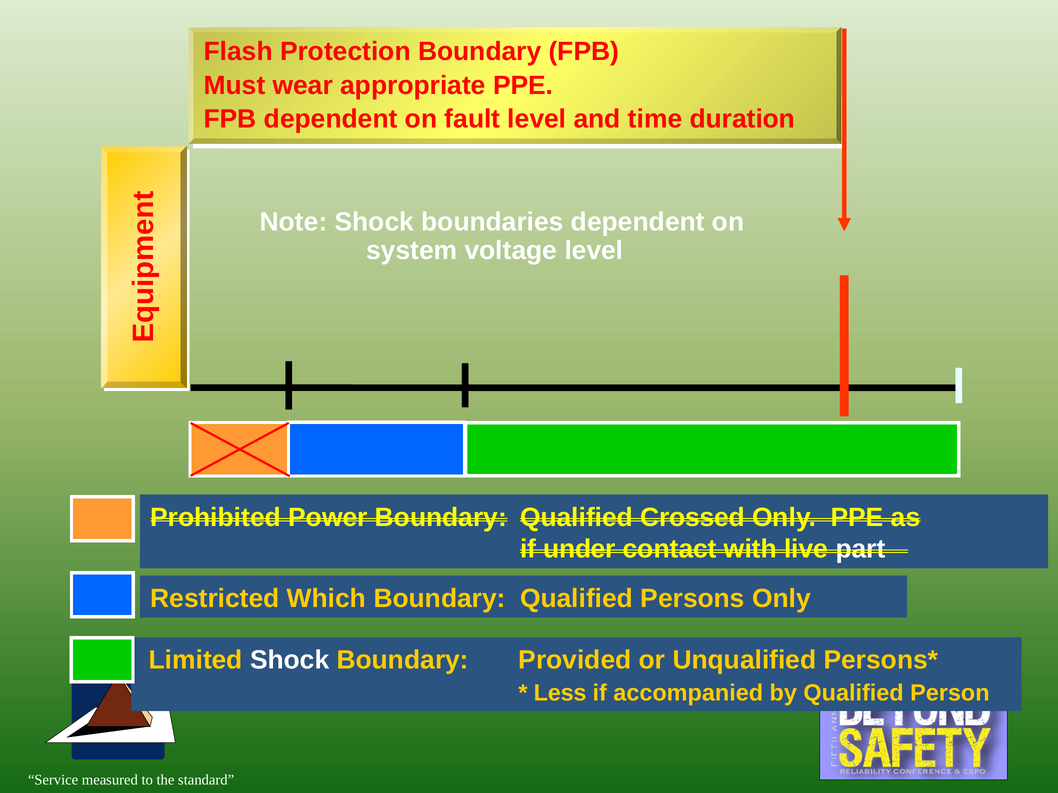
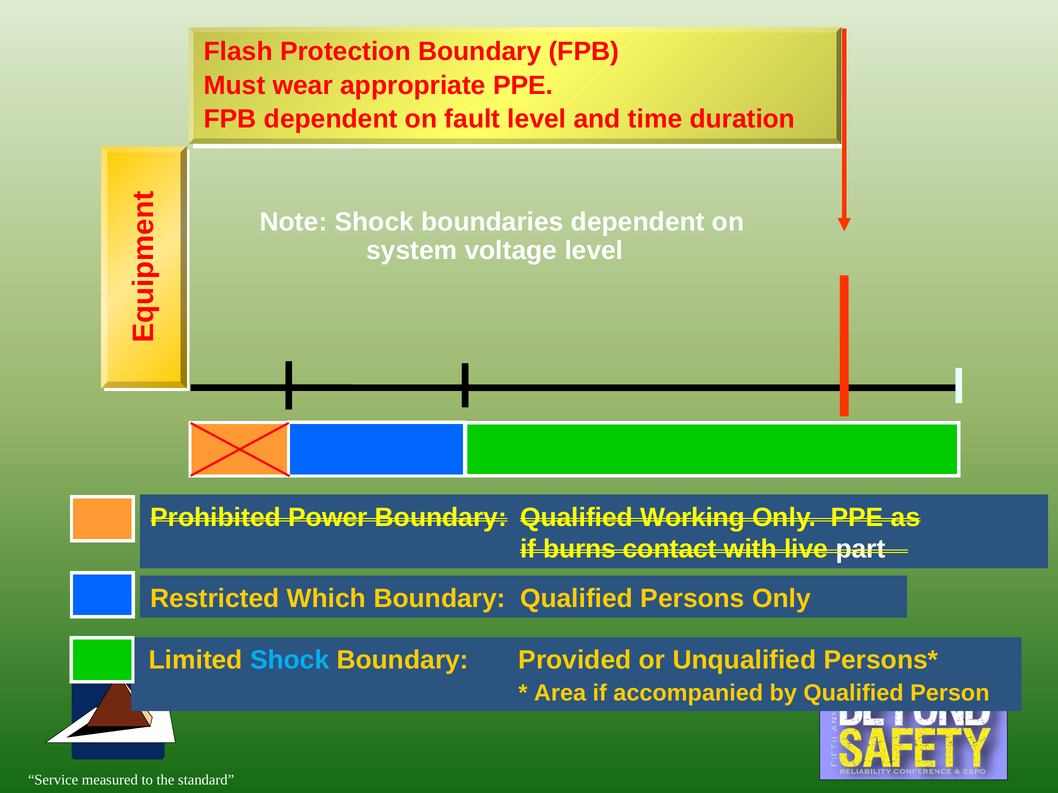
Crossed: Crossed -> Working
under: under -> burns
Shock at (290, 661) colour: white -> light blue
Less: Less -> Area
